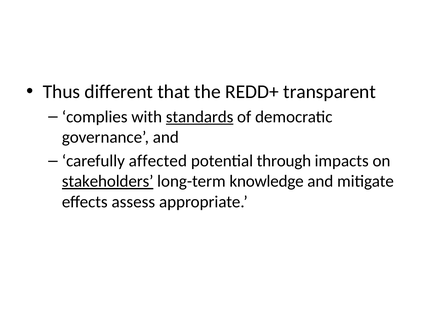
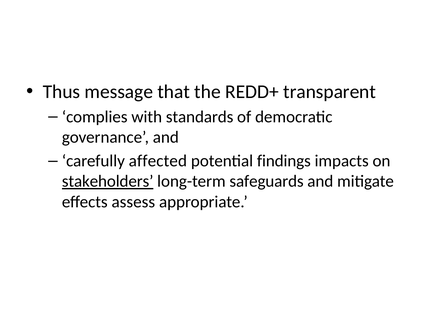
different: different -> message
standards underline: present -> none
through: through -> findings
knowledge: knowledge -> safeguards
